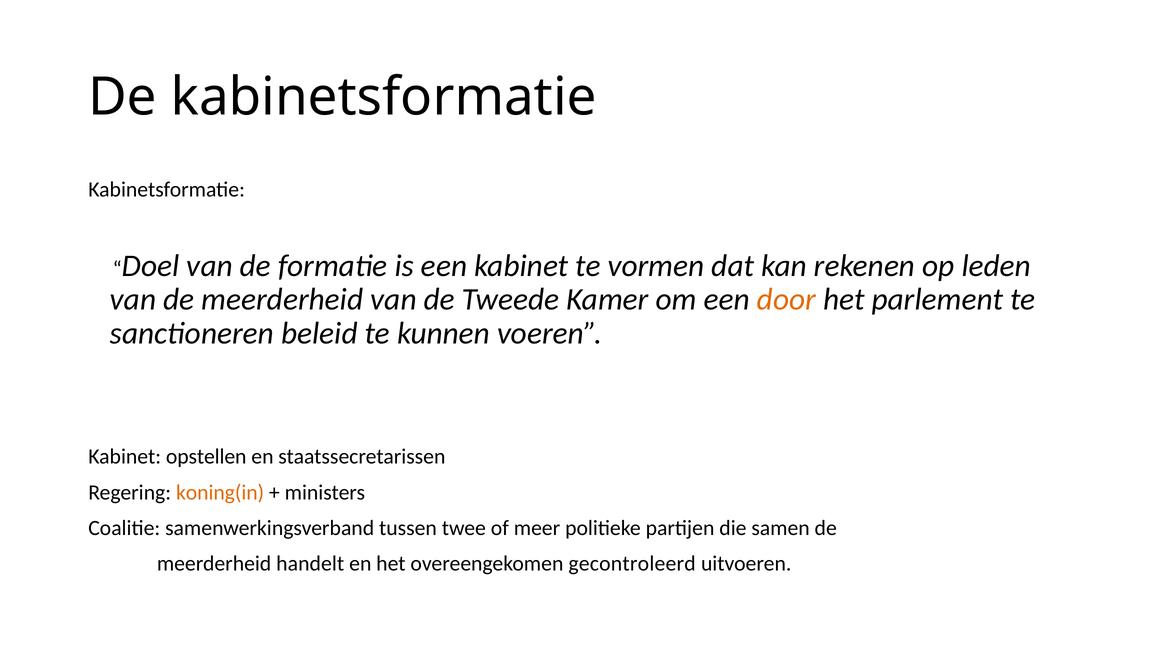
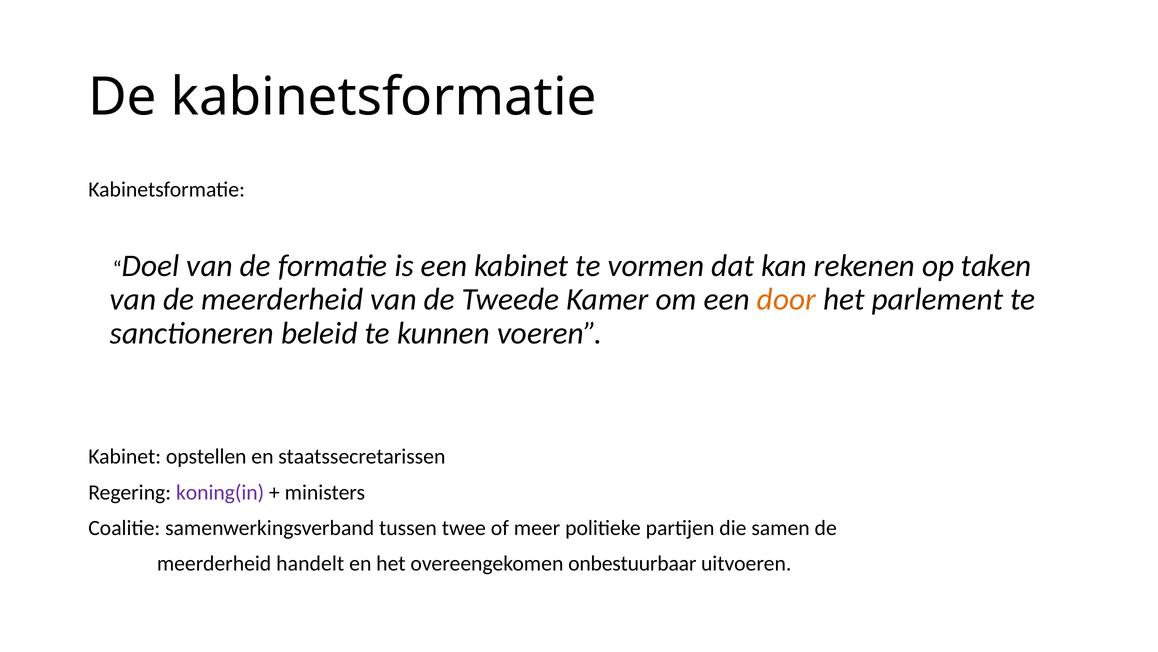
leden: leden -> taken
koning(in colour: orange -> purple
gecontroleerd: gecontroleerd -> onbestuurbaar
